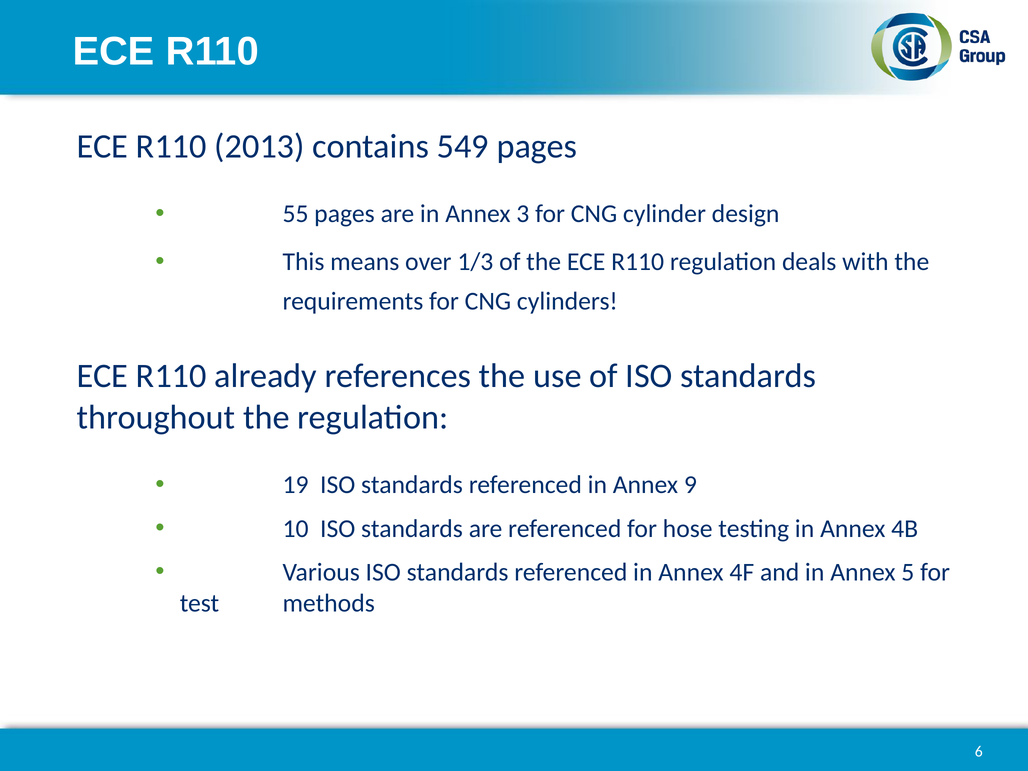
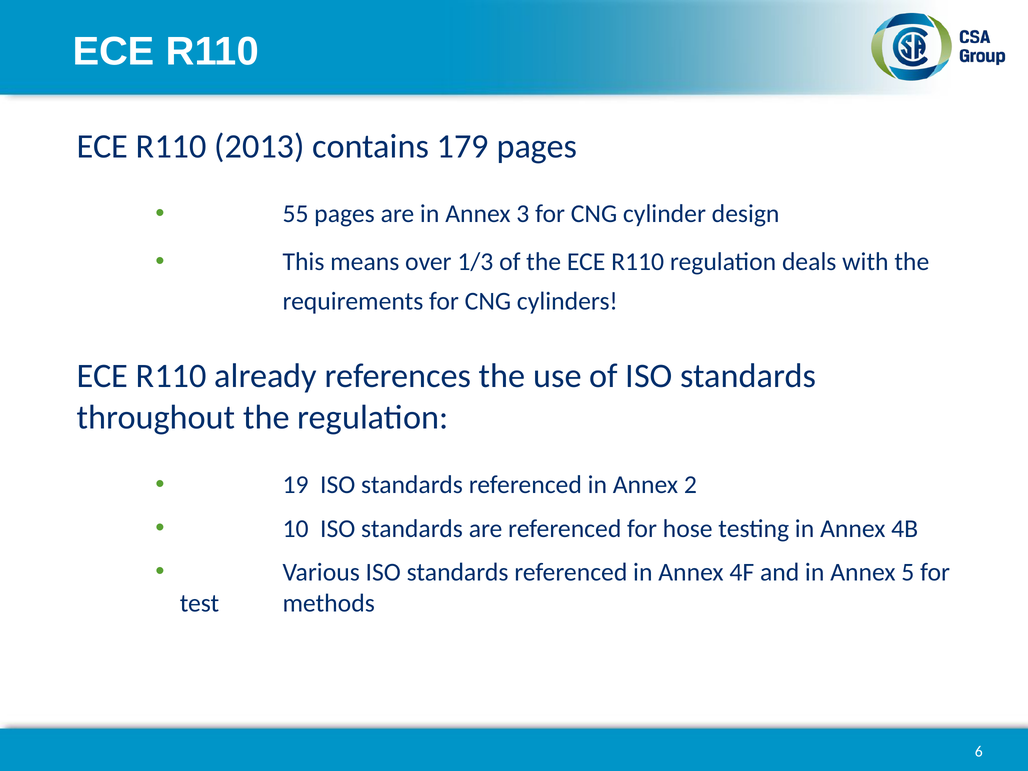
549: 549 -> 179
9: 9 -> 2
